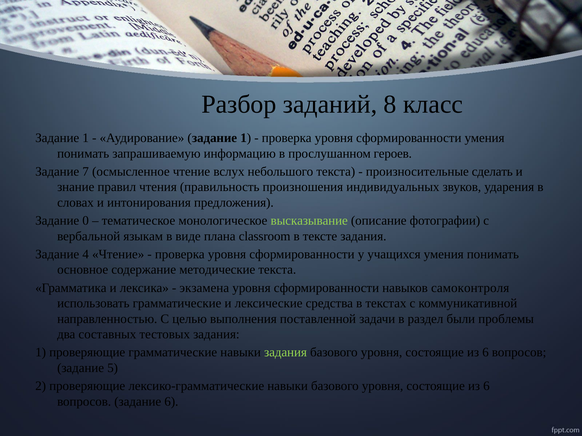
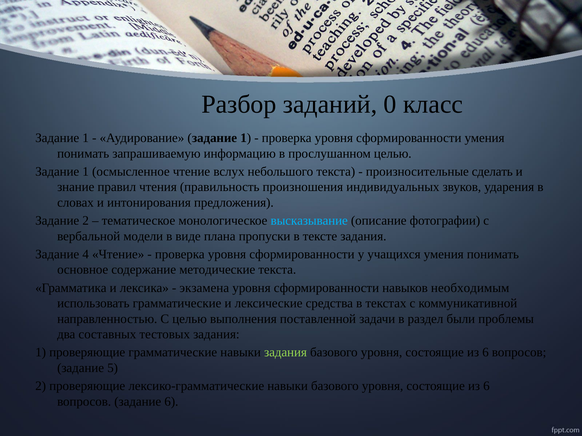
8: 8 -> 0
прослушанном героев: героев -> целью
7 at (86, 172): 7 -> 1
Задание 0: 0 -> 2
высказывание colour: light green -> light blue
языкам: языкам -> модели
classroom: classroom -> пропуски
самоконтроля: самоконтроля -> необходимым
